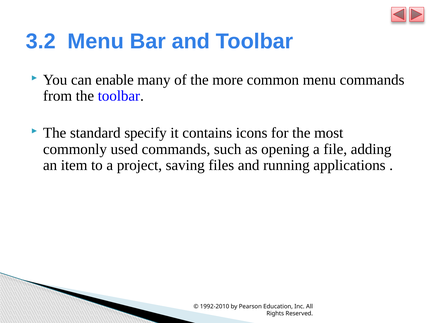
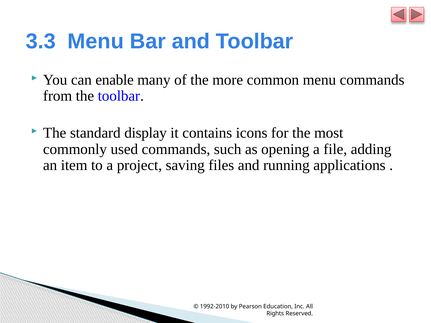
3.2: 3.2 -> 3.3
specify: specify -> display
